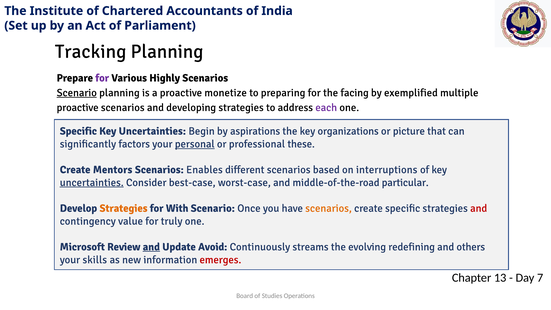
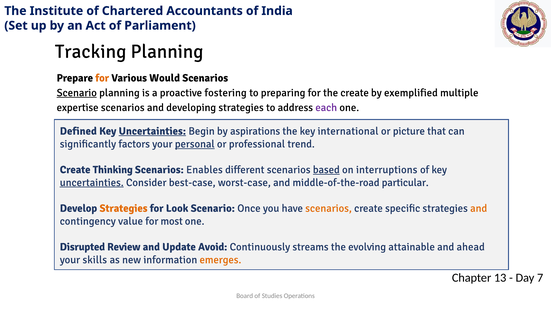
for at (102, 78) colour: purple -> orange
Highly: Highly -> Would
monetize: monetize -> fostering
the facing: facing -> create
proactive at (78, 107): proactive -> expertise
Specific at (78, 131): Specific -> Defined
Uncertainties at (152, 131) underline: none -> present
organizations: organizations -> international
these: these -> trend
Mentors: Mentors -> Thinking
based underline: none -> present
With: With -> Look
and at (479, 208) colour: red -> orange
truly: truly -> most
Microsoft: Microsoft -> Disrupted
and at (151, 247) underline: present -> none
redefining: redefining -> attainable
others: others -> ahead
emerges colour: red -> orange
